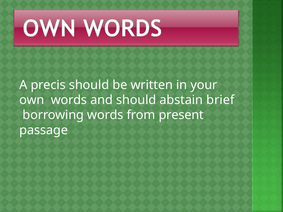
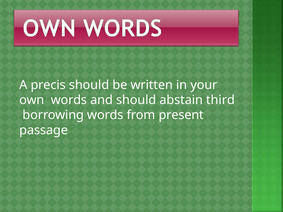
brief: brief -> third
